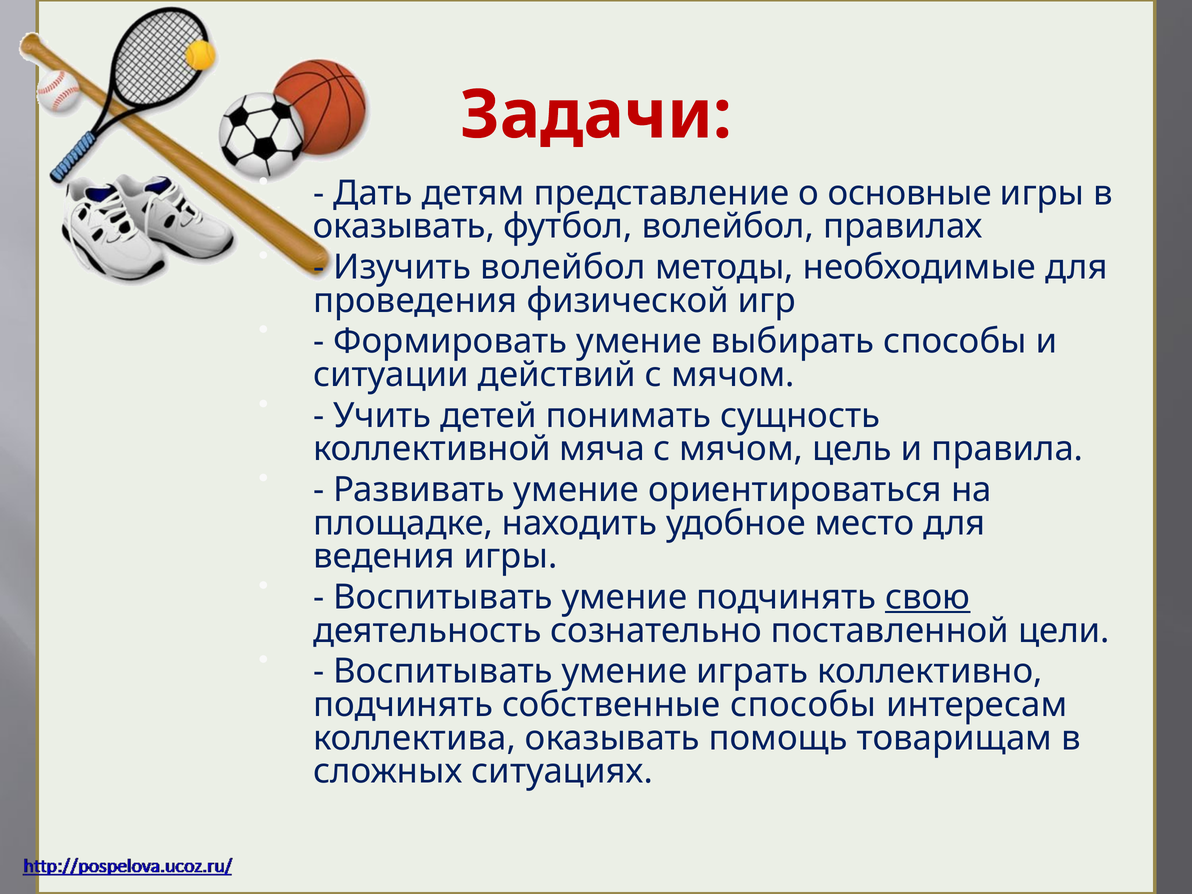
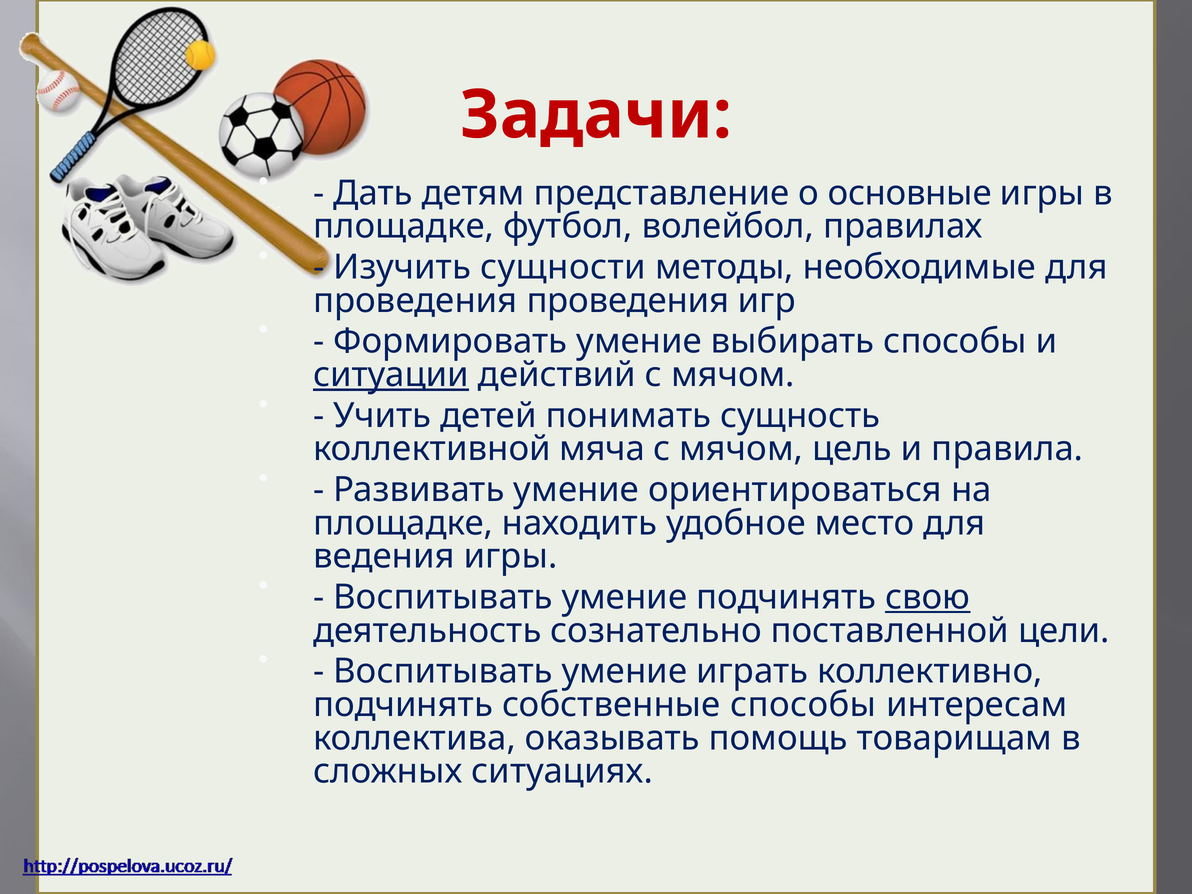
оказывать at (404, 227): оказывать -> площадке
Изучить волейбол: волейбол -> сущности
проведения физической: физической -> проведения
ситуации underline: none -> present
